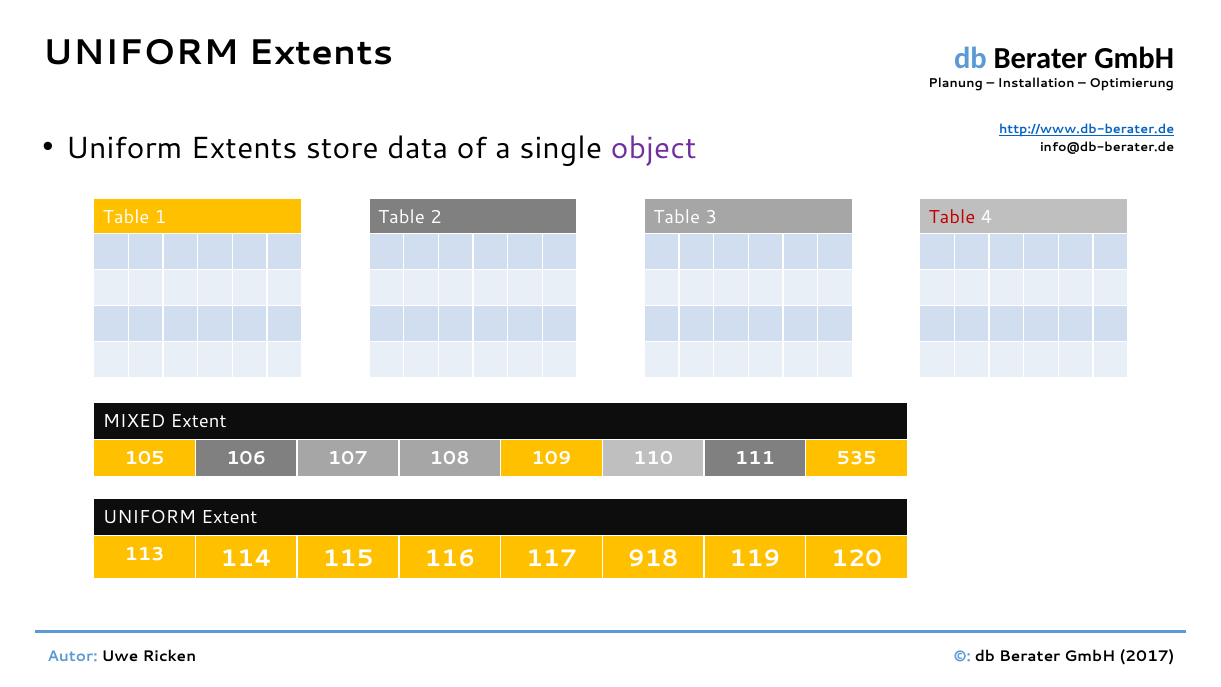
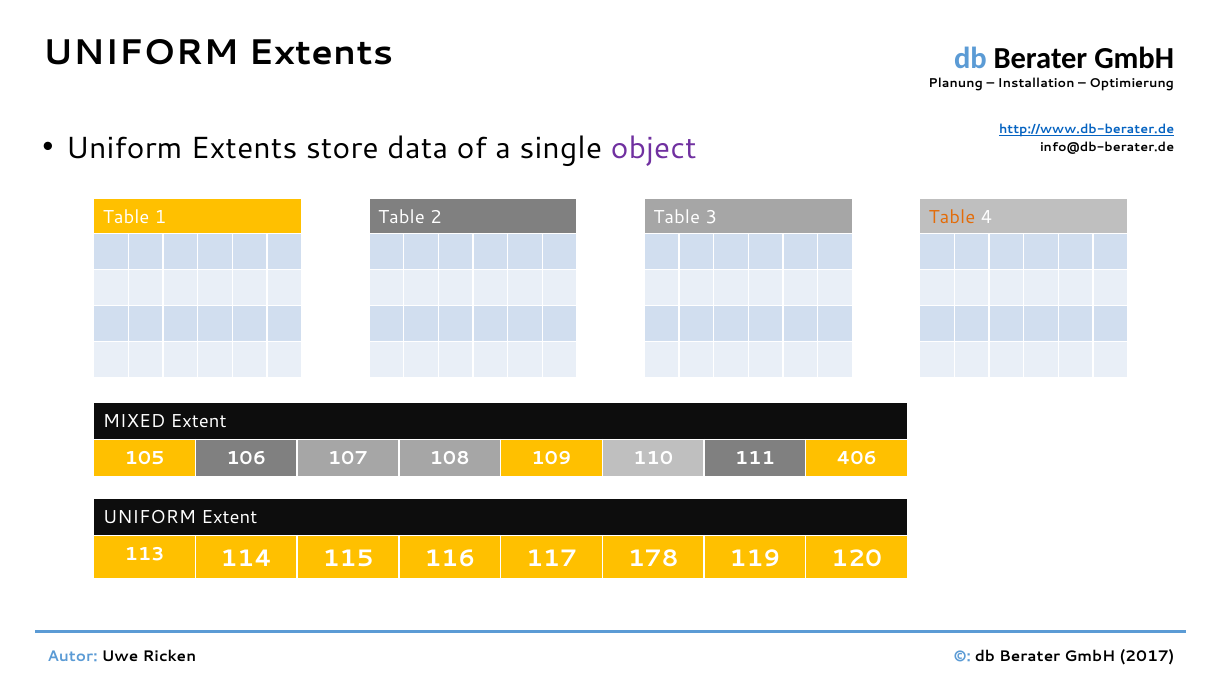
Table at (952, 217) colour: red -> orange
535: 535 -> 406
918: 918 -> 178
